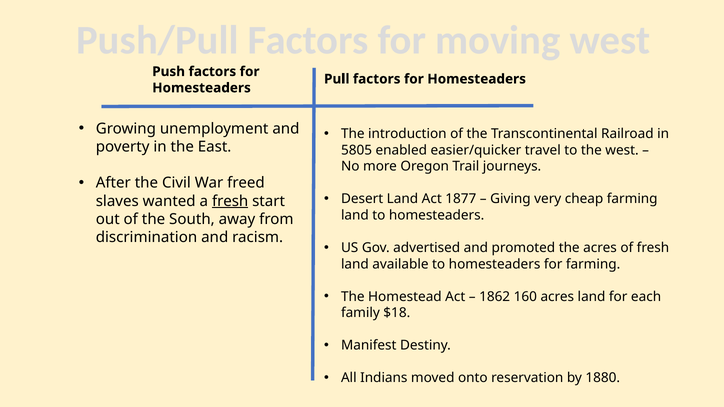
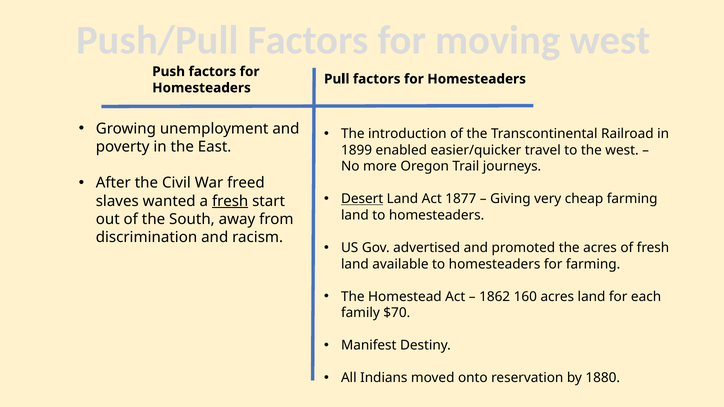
5805: 5805 -> 1899
Desert underline: none -> present
$18: $18 -> $70
